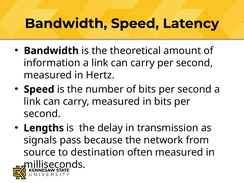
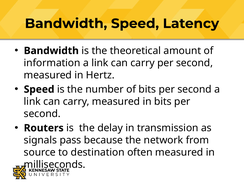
Lengths: Lengths -> Routers
